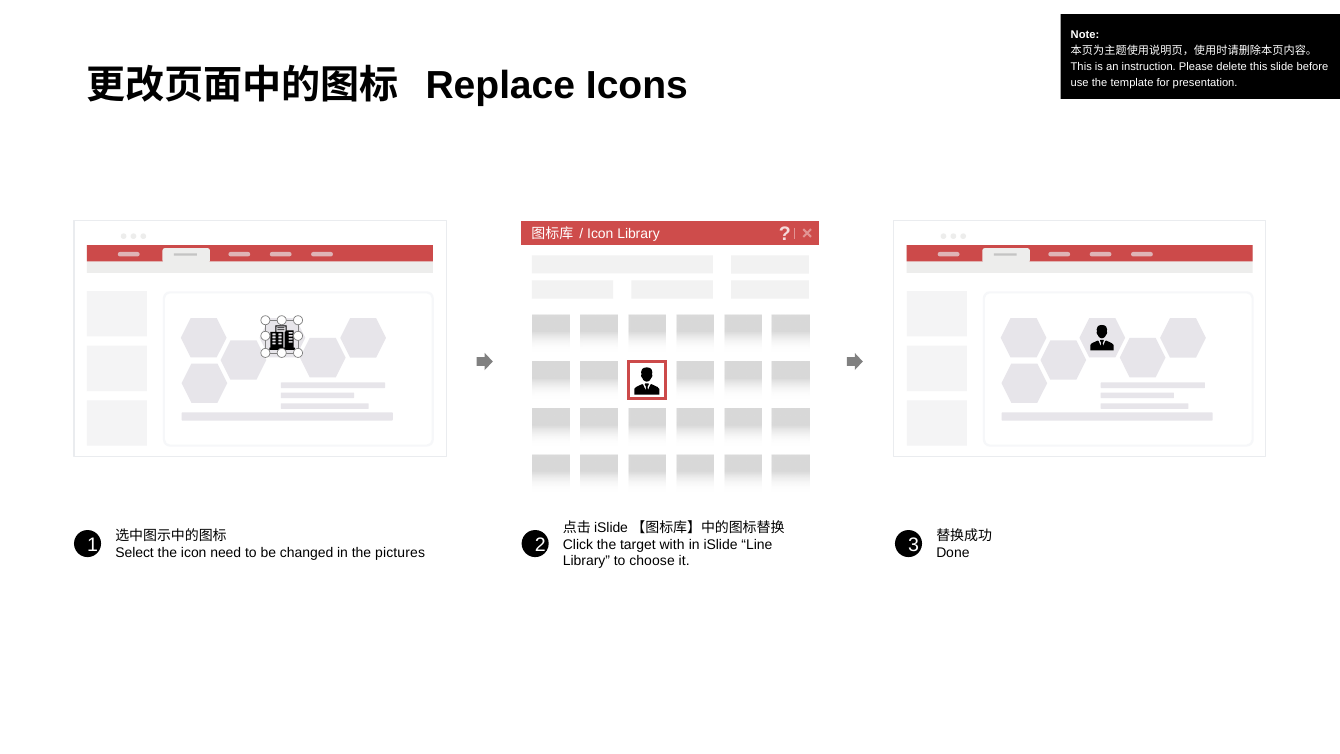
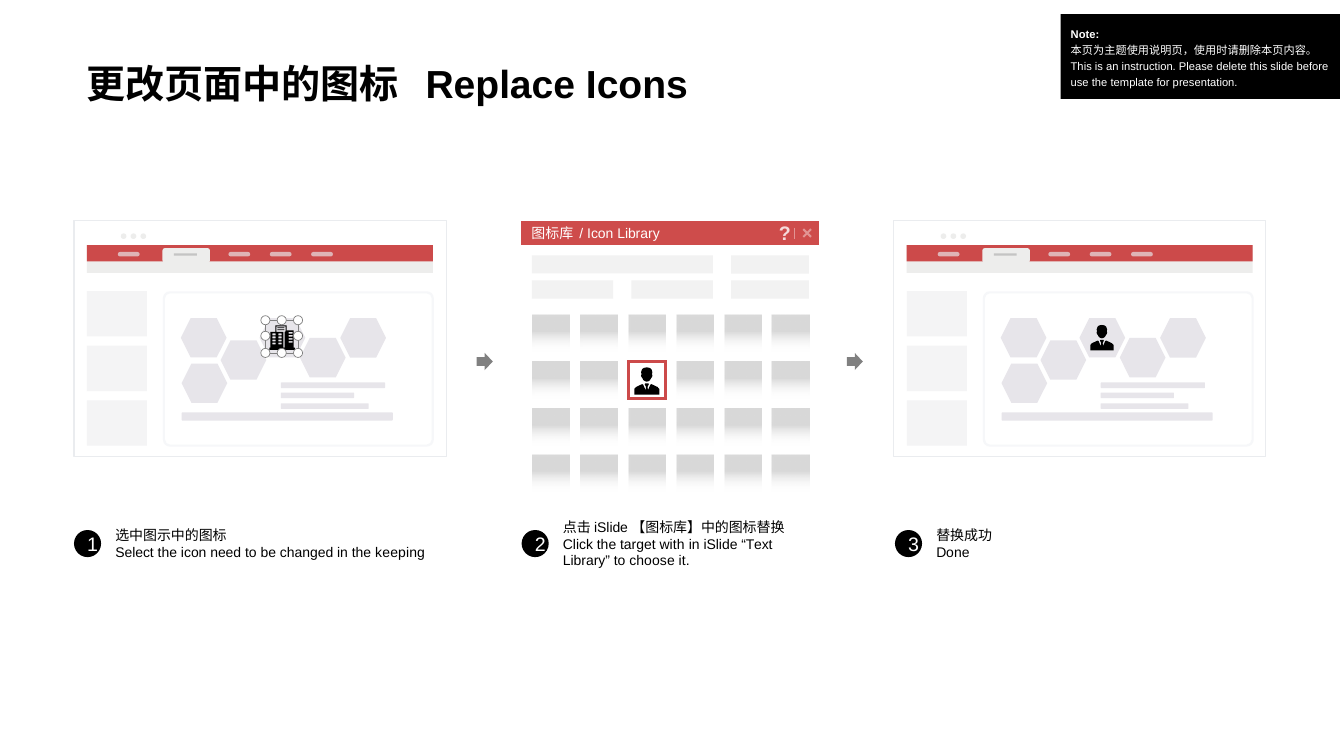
Line: Line -> Text
pictures: pictures -> keeping
